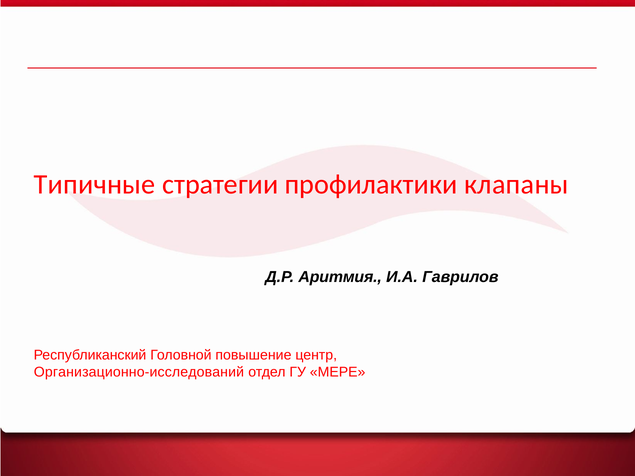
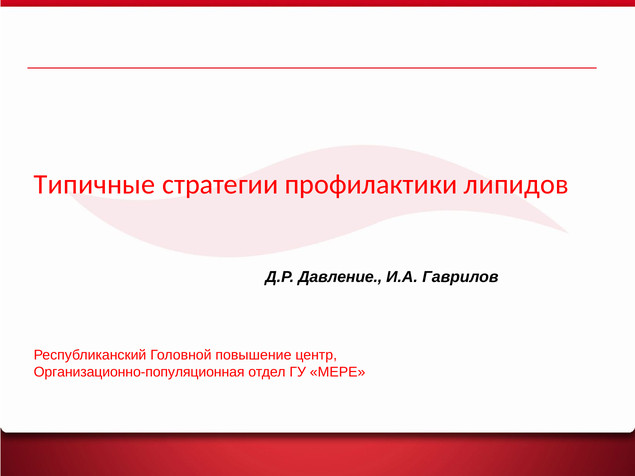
клапаны: клапаны -> липидов
Аритмия: Аритмия -> Давление
Организационно-исследований: Организационно-исследований -> Организационно-популяционная
